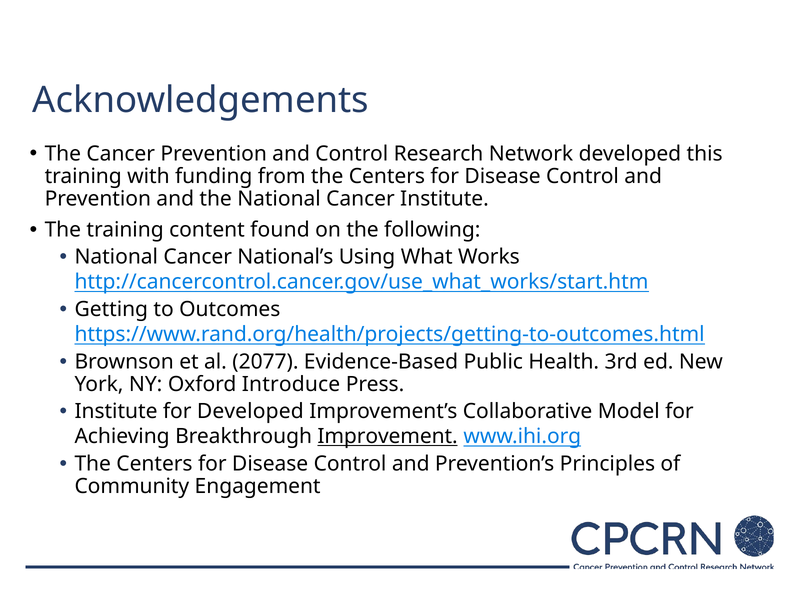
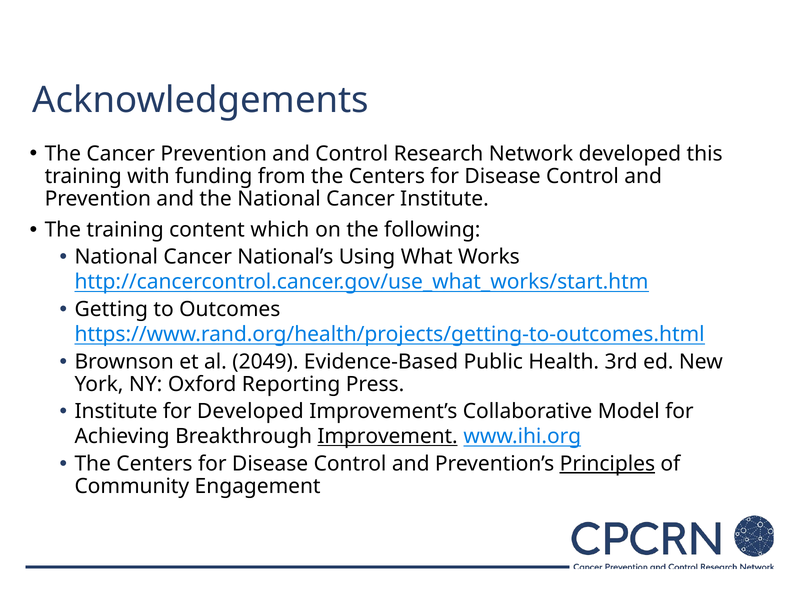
found: found -> which
2077: 2077 -> 2049
Introduce: Introduce -> Reporting
Principles underline: none -> present
